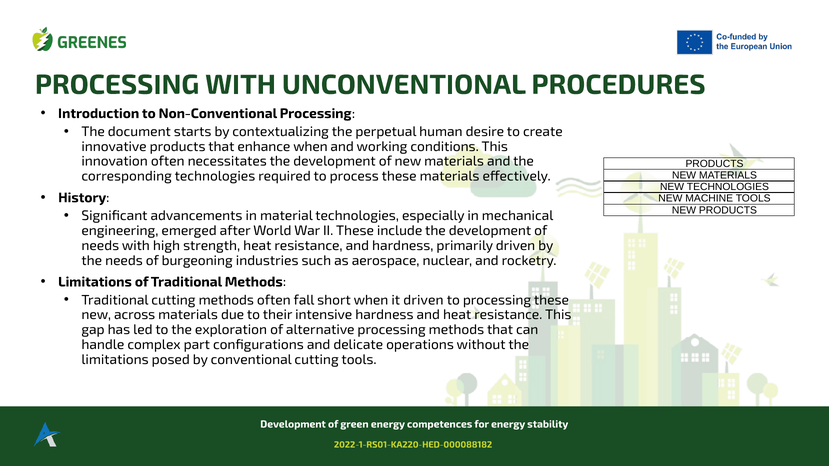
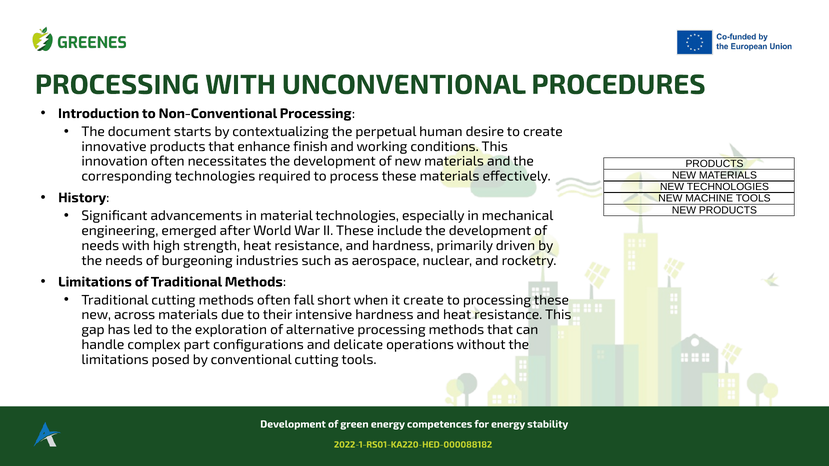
enhance when: when -> finish
it driven: driven -> create
